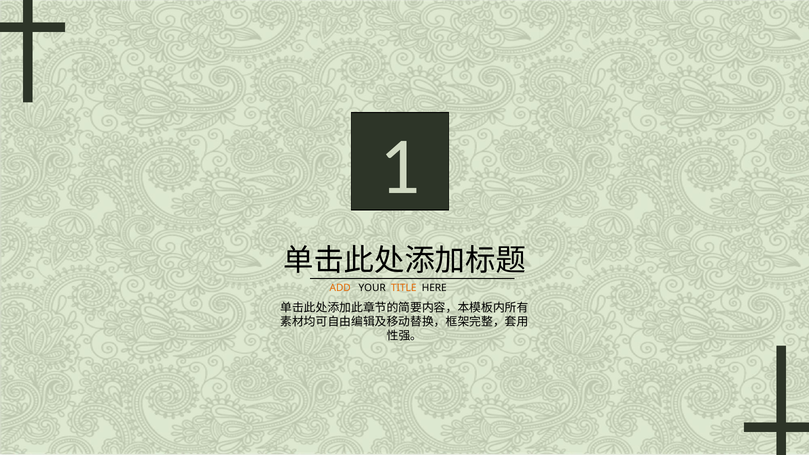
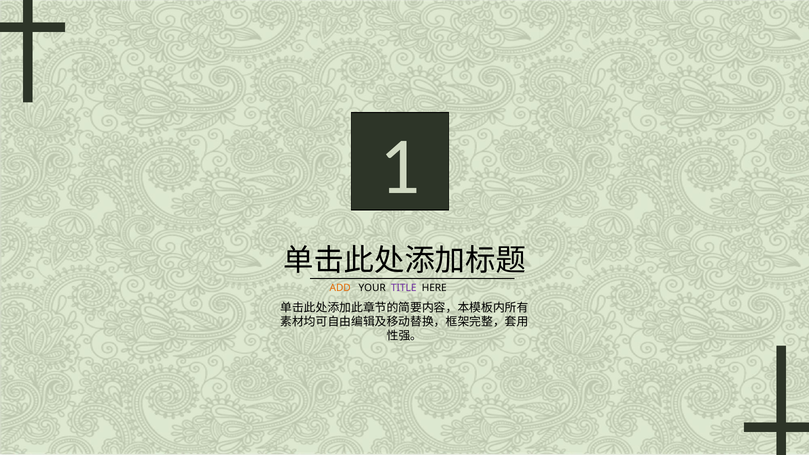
TITLE colour: orange -> purple
